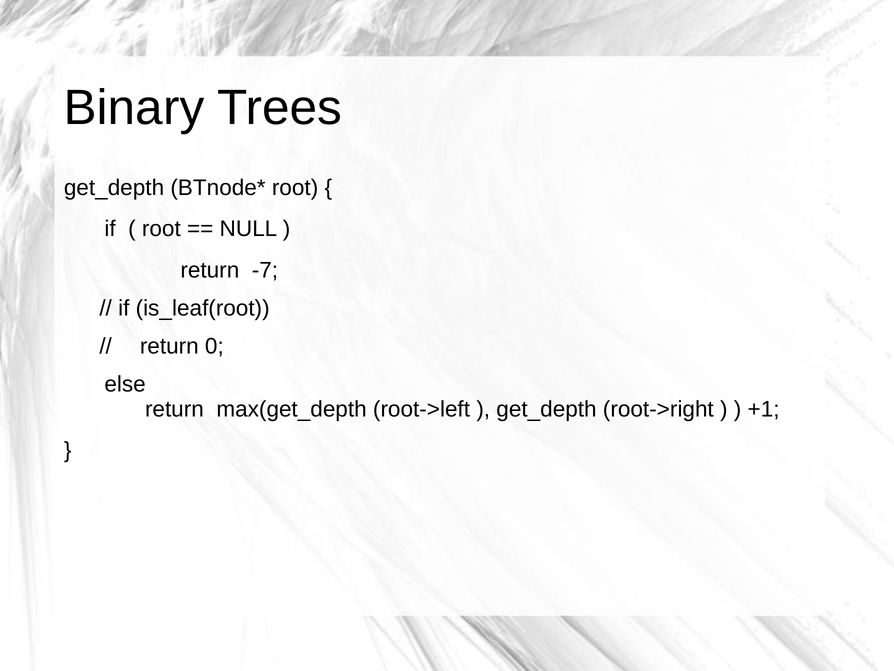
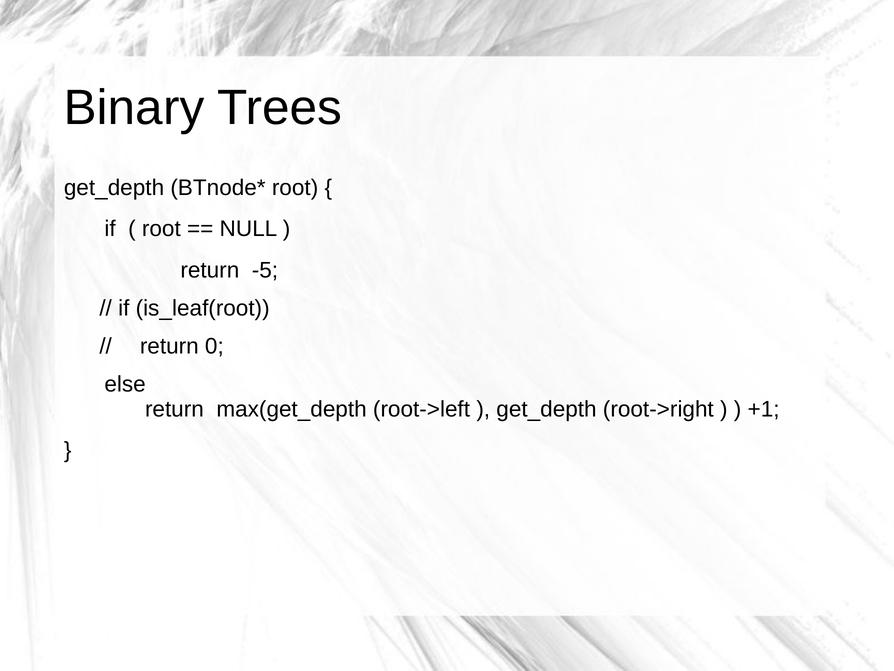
-7: -7 -> -5
